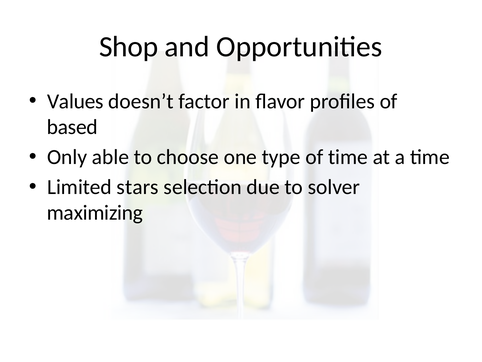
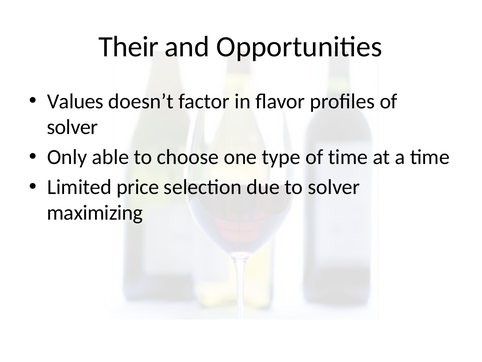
Shop: Shop -> Their
based at (72, 127): based -> solver
stars: stars -> price
